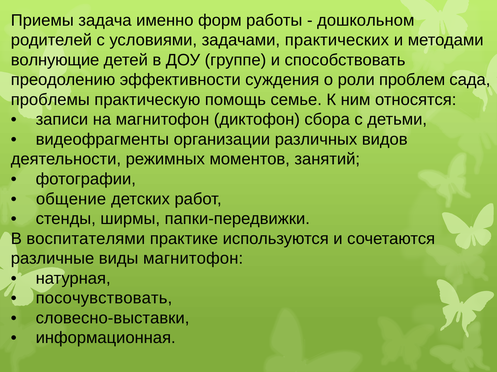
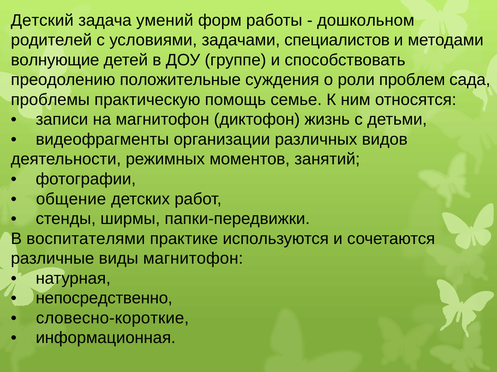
Приемы: Приемы -> Детский
именно: именно -> умений
практических: практических -> специалистов
эффективности: эффективности -> положительные
сбора: сбора -> жизнь
посочувствовать: посочувствовать -> непосредственно
словесно-выставки: словесно-выставки -> словесно-короткие
